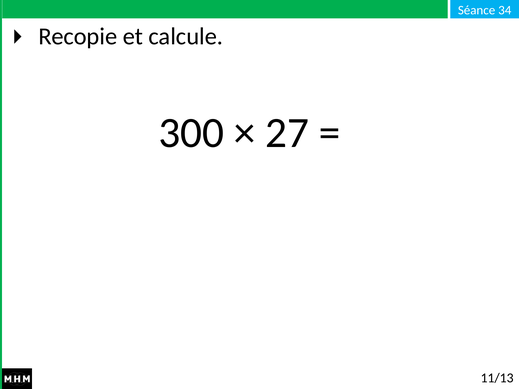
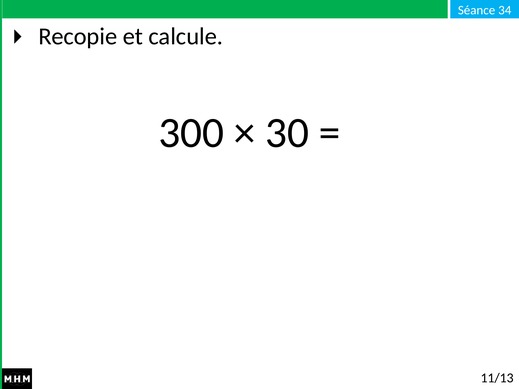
27: 27 -> 30
